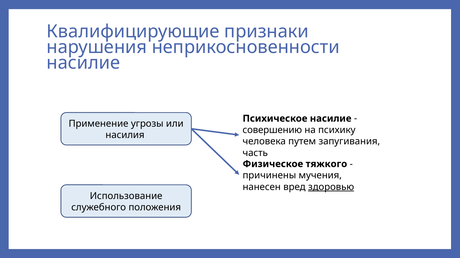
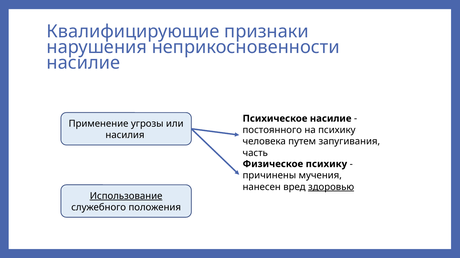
совершению: совершению -> постоянного
Физическое тяжкого: тяжкого -> психику
Использование underline: none -> present
